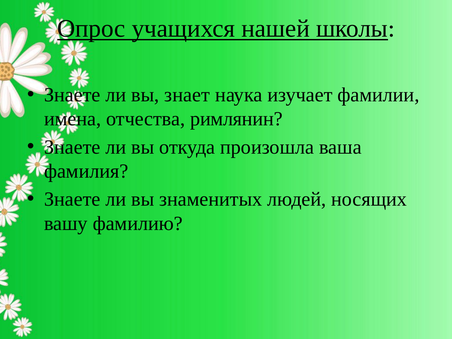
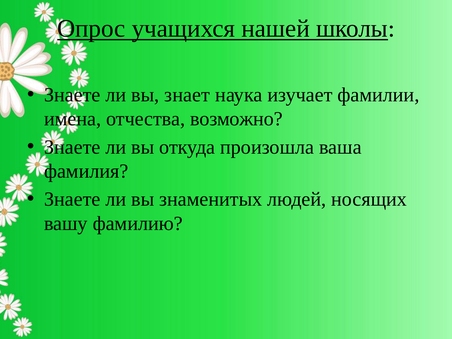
римлянин: римлянин -> возможно
